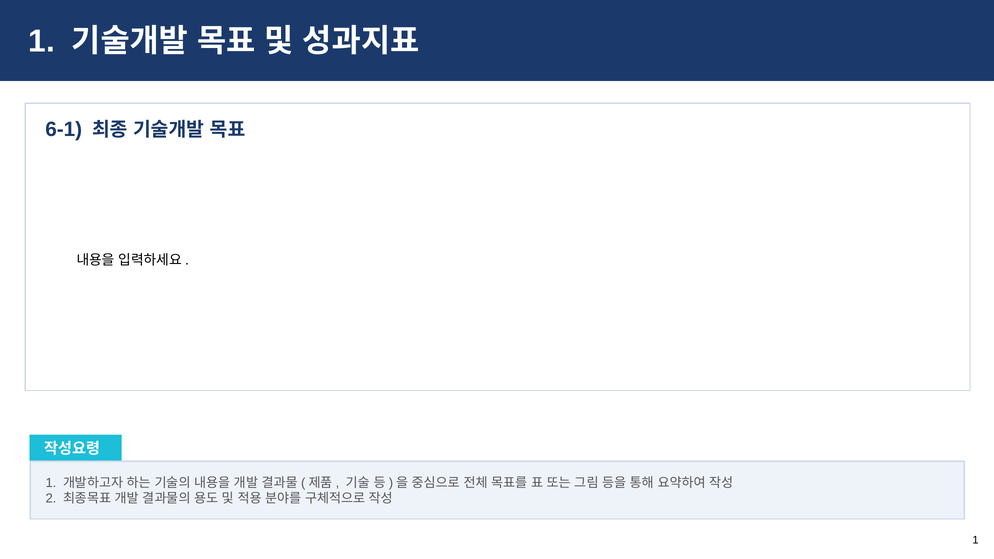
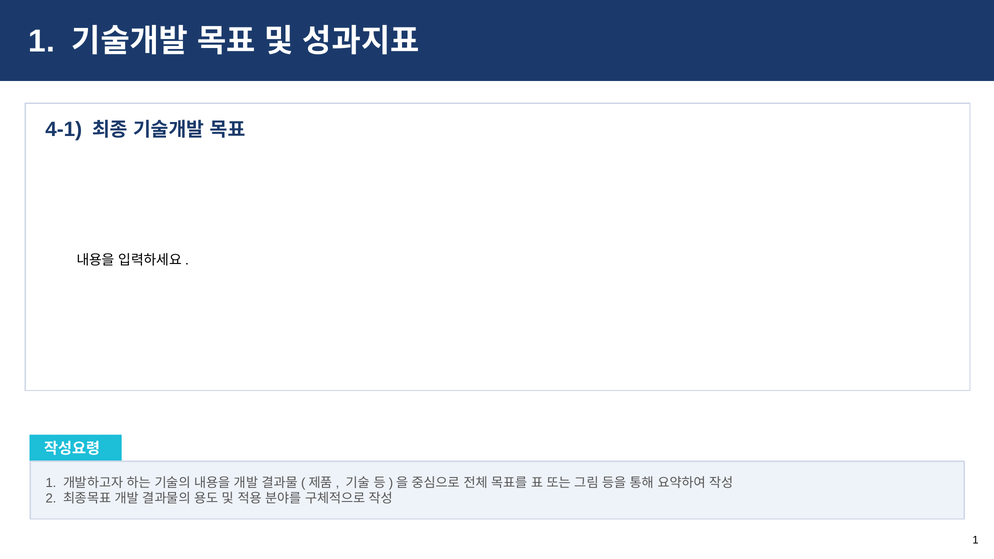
6-1: 6-1 -> 4-1
